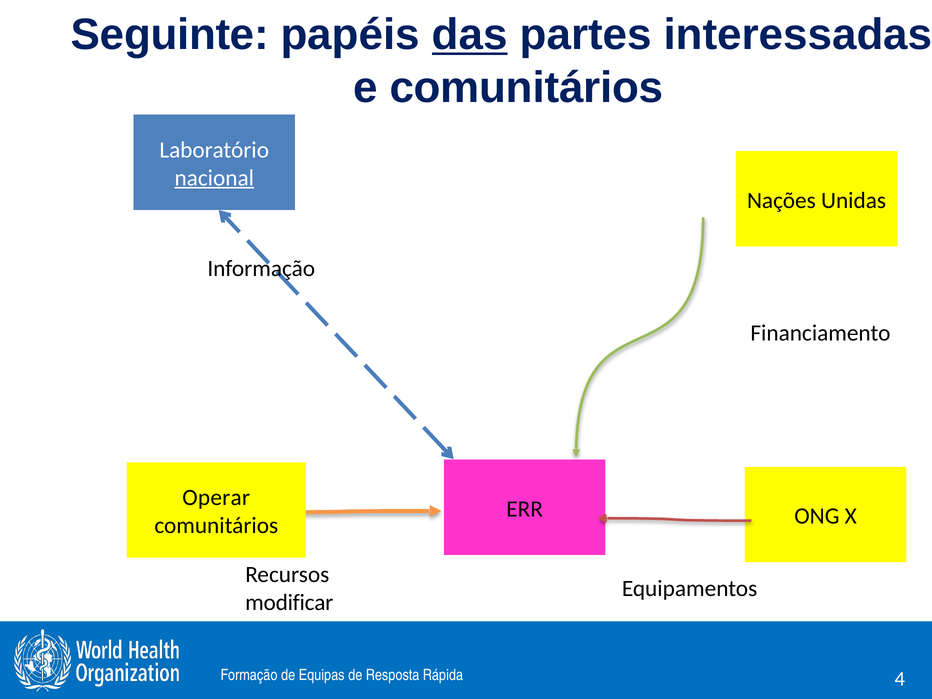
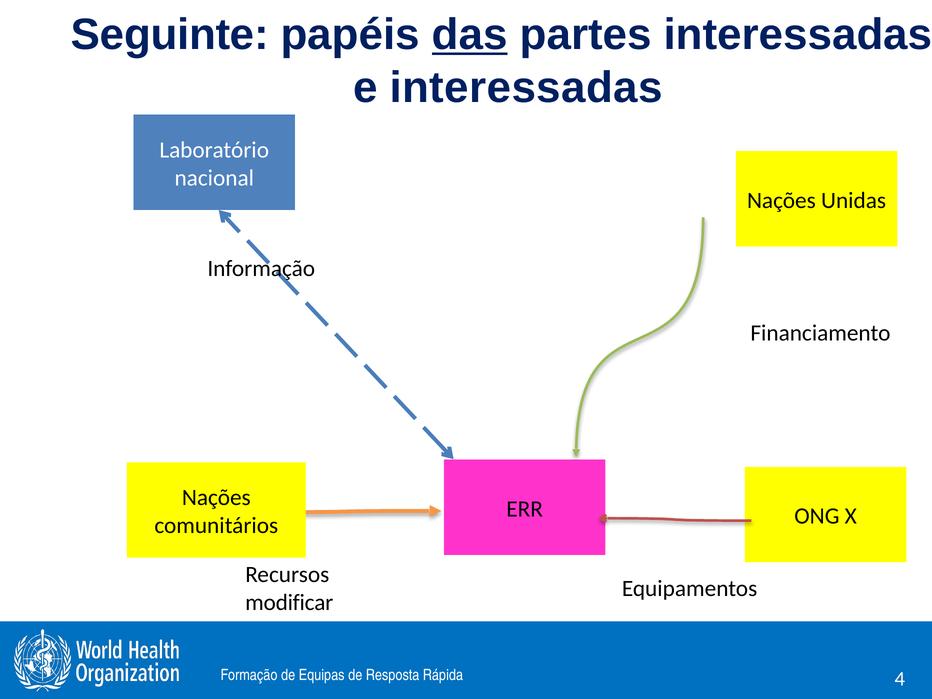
e comunitários: comunitários -> interessadas
nacional underline: present -> none
Operar at (216, 498): Operar -> Nações
